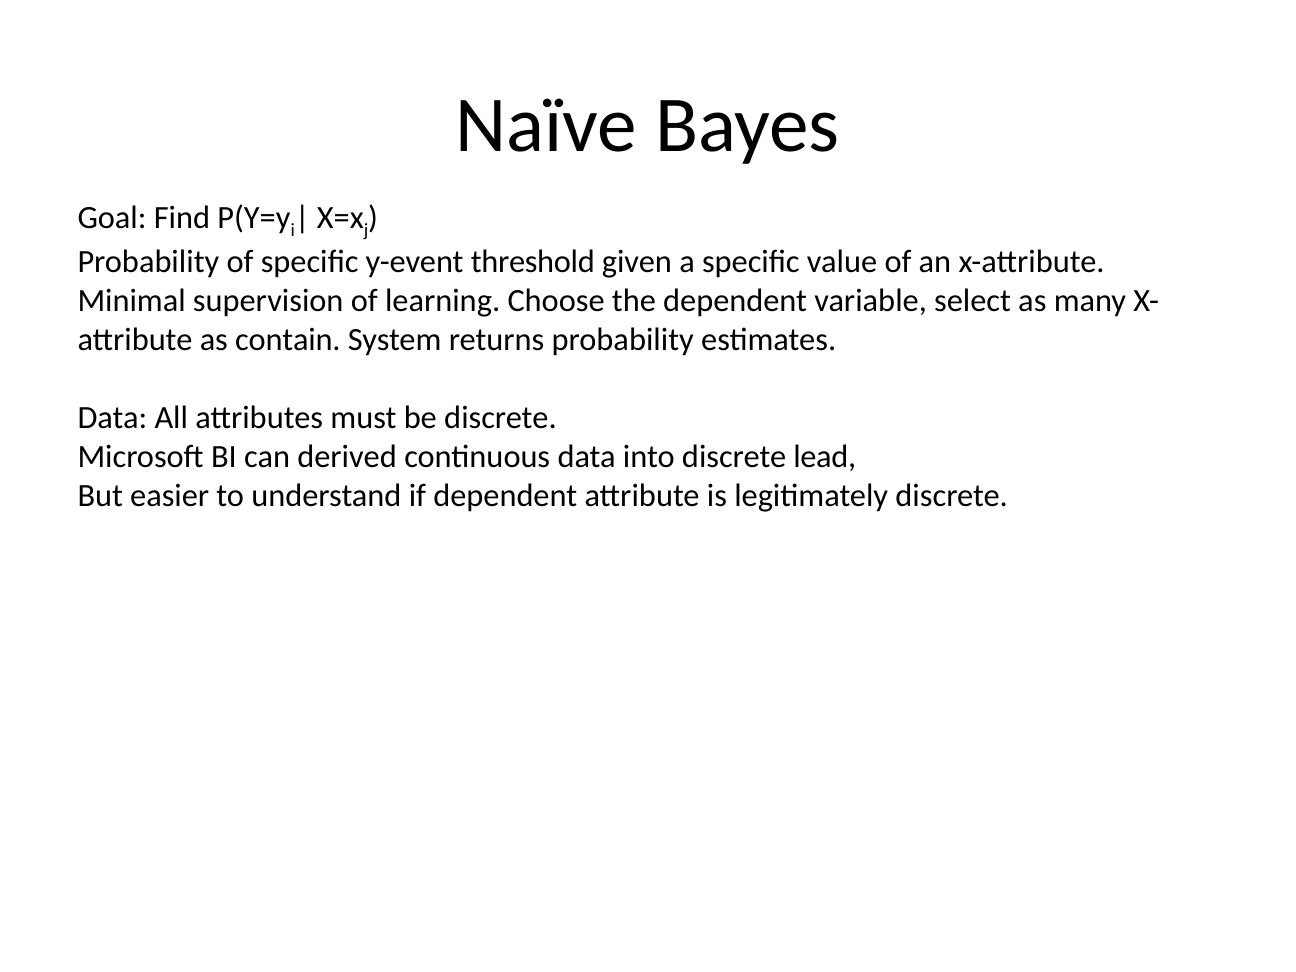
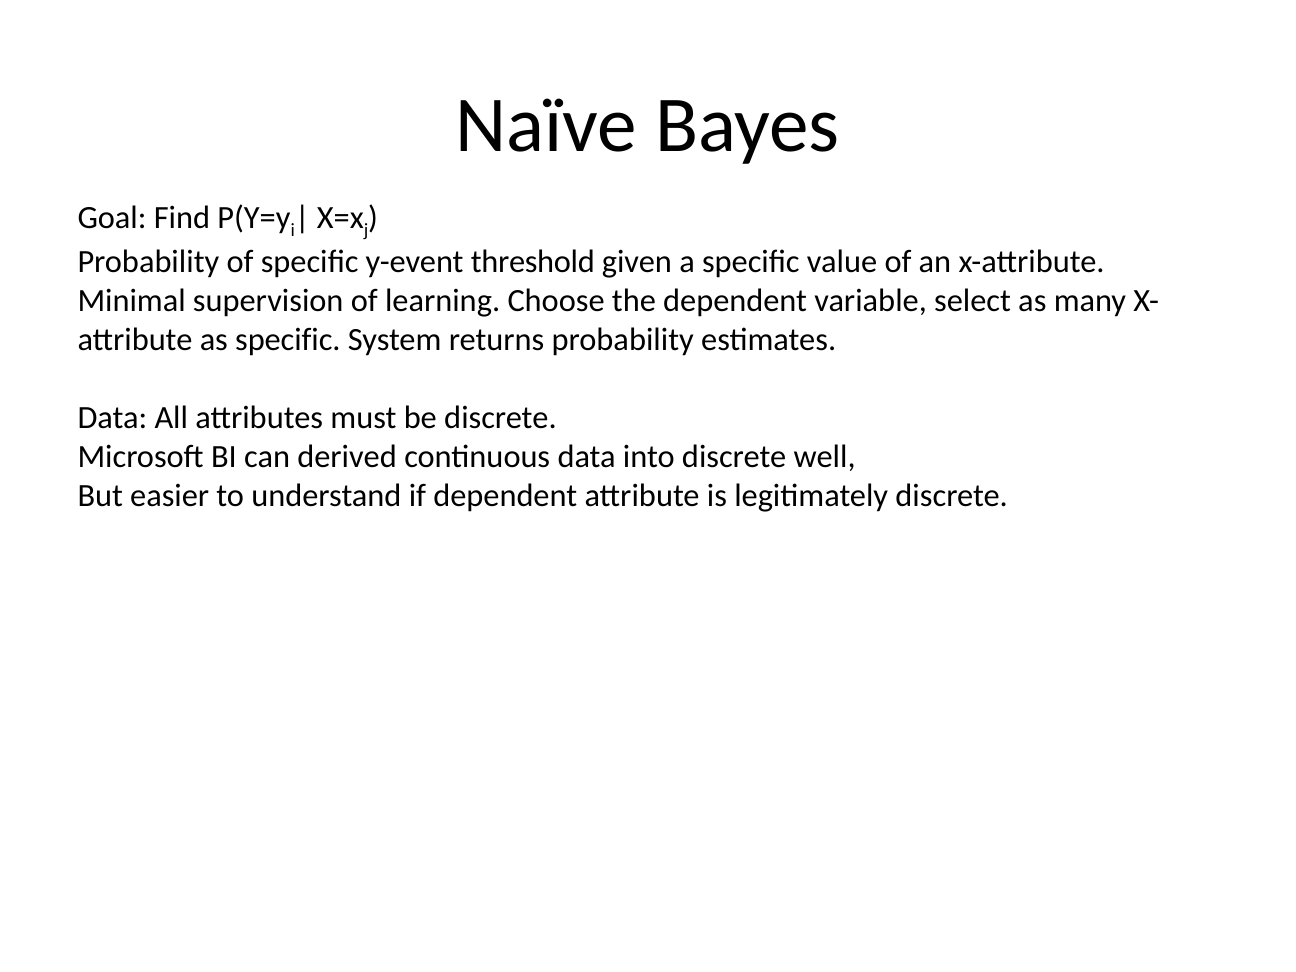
as contain: contain -> specific
lead: lead -> well
